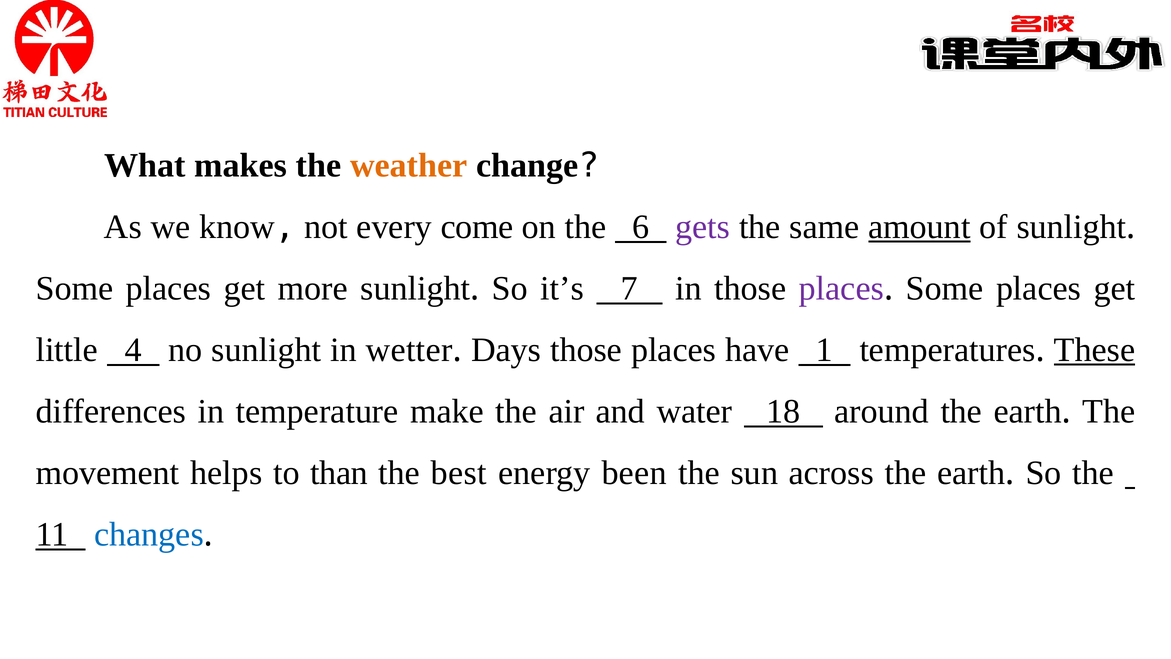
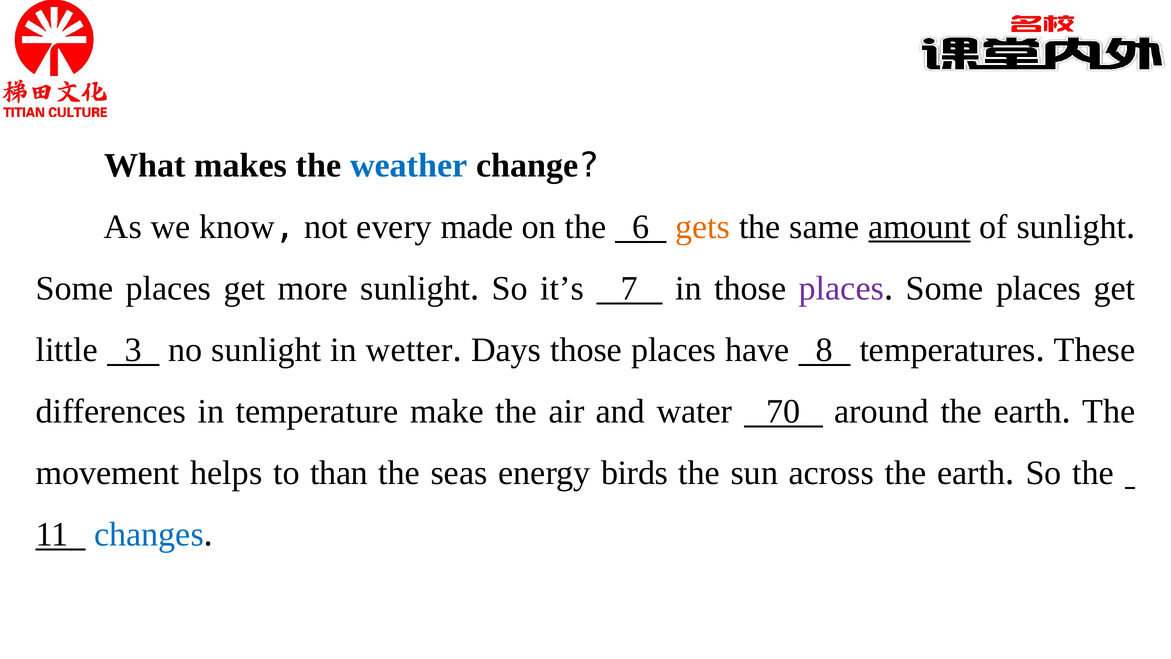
weather colour: orange -> blue
come: come -> made
gets colour: purple -> orange
4: 4 -> 3
1: 1 -> 8
These underline: present -> none
18: 18 -> 70
best: best -> seas
been: been -> birds
